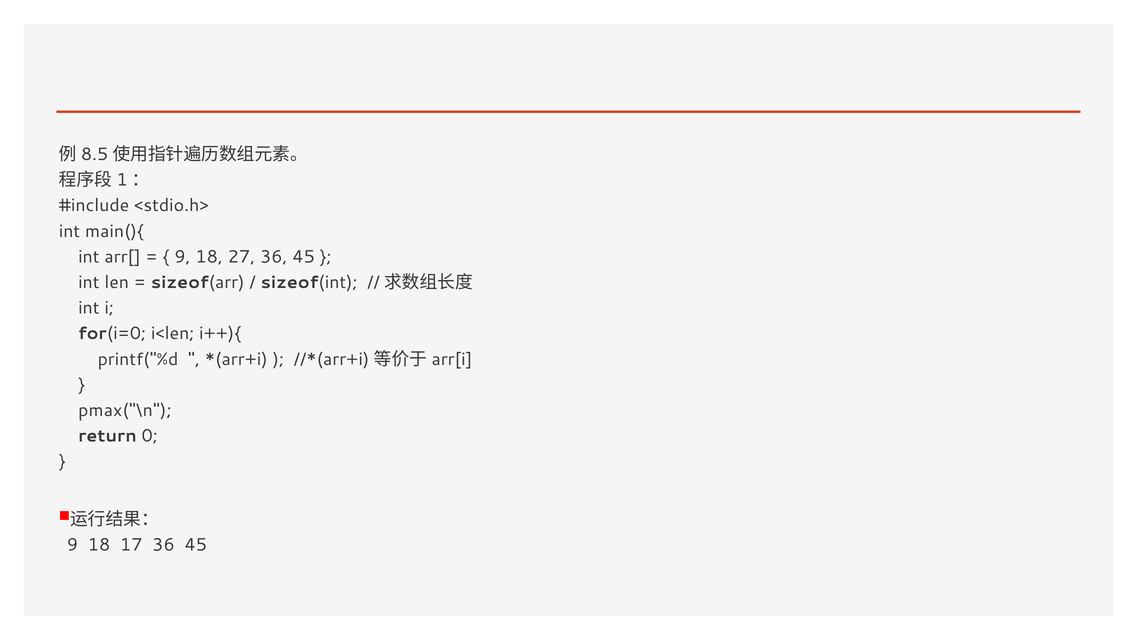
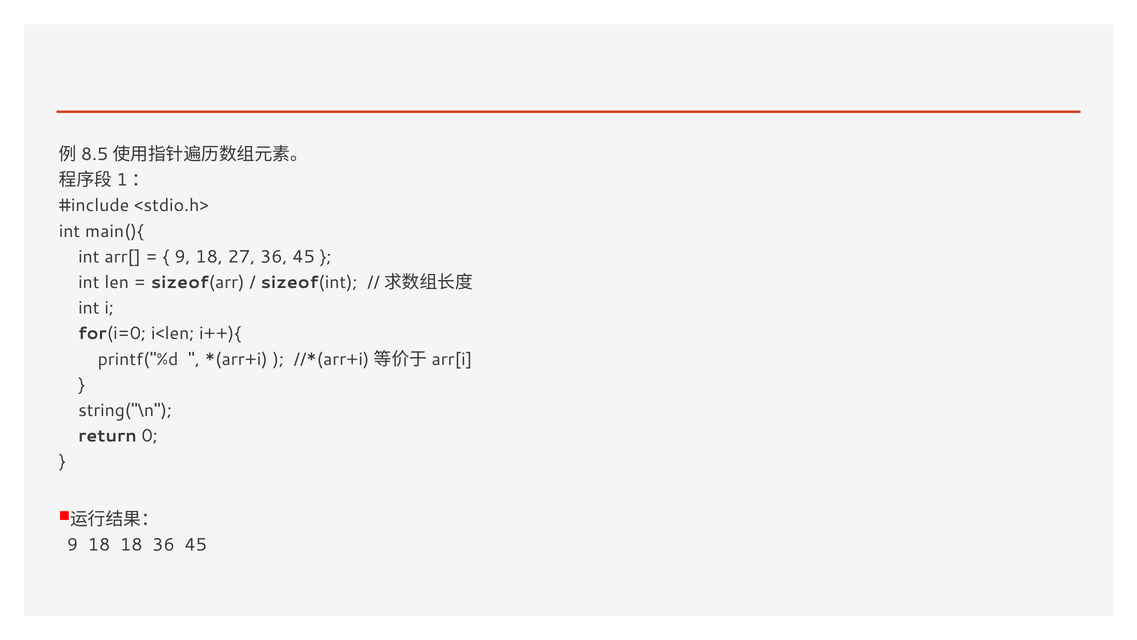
pmax("\n: pmax("\n -> string("\n
18 17: 17 -> 18
